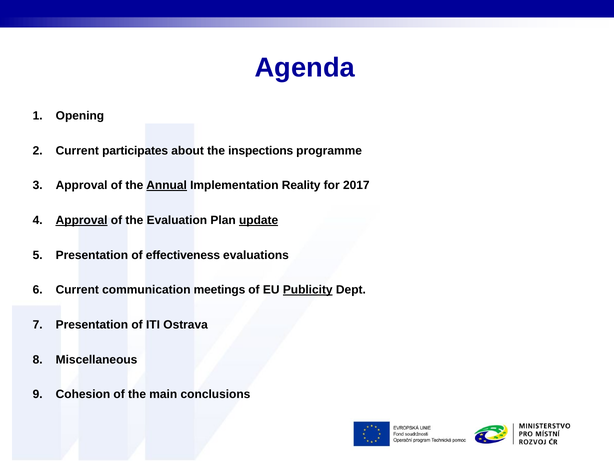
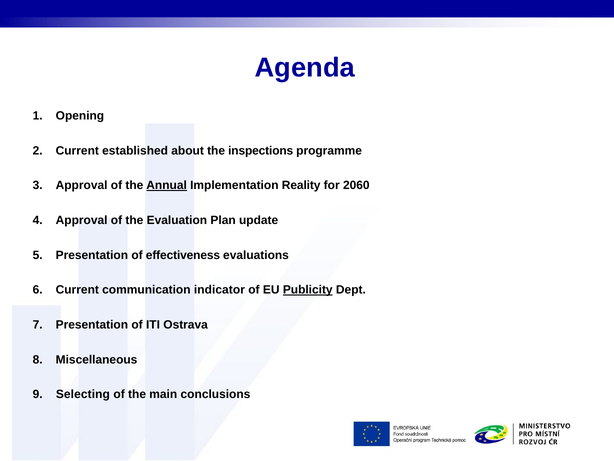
participates: participates -> established
2017: 2017 -> 2060
Approval at (82, 220) underline: present -> none
update underline: present -> none
meetings: meetings -> indicator
Cohesion: Cohesion -> Selecting
